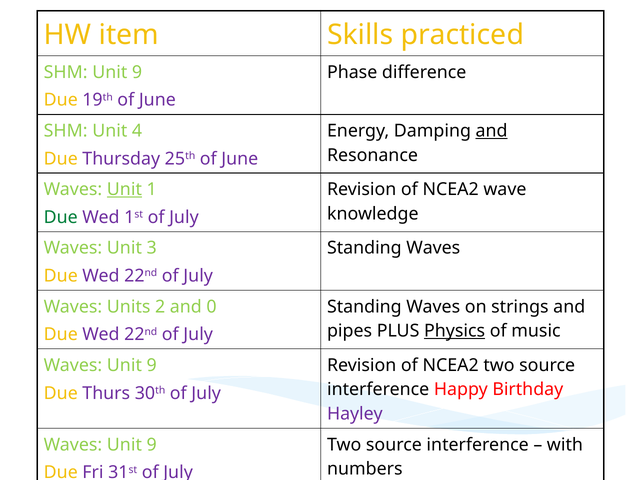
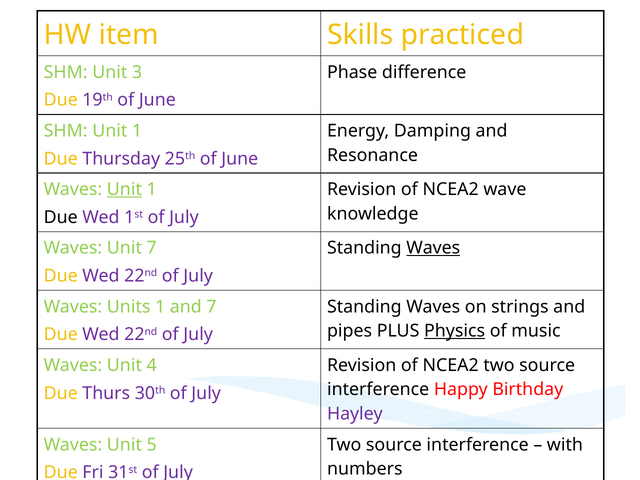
SHM Unit 9: 9 -> 3
SHM Unit 4: 4 -> 1
and at (492, 131) underline: present -> none
Due at (61, 217) colour: green -> black
Unit 3: 3 -> 7
Waves at (433, 248) underline: none -> present
Units 2: 2 -> 1
and 0: 0 -> 7
9 at (152, 365): 9 -> 4
9 at (152, 445): 9 -> 5
